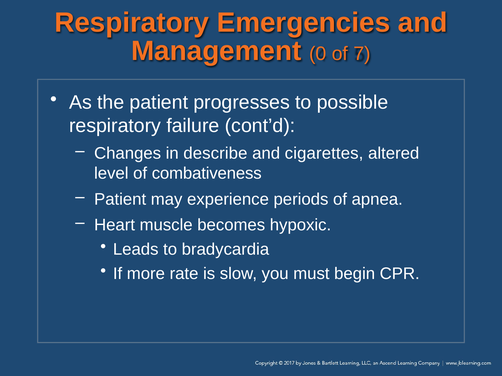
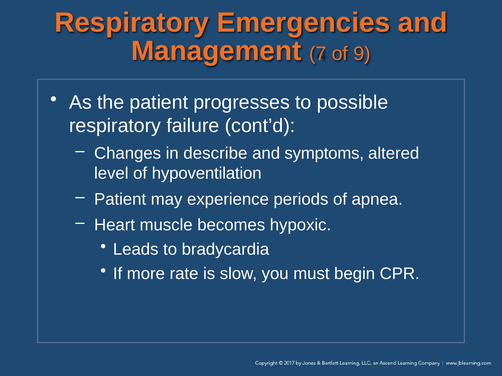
0: 0 -> 7
7: 7 -> 9
cigarettes: cigarettes -> symptoms
combativeness: combativeness -> hypoventilation
